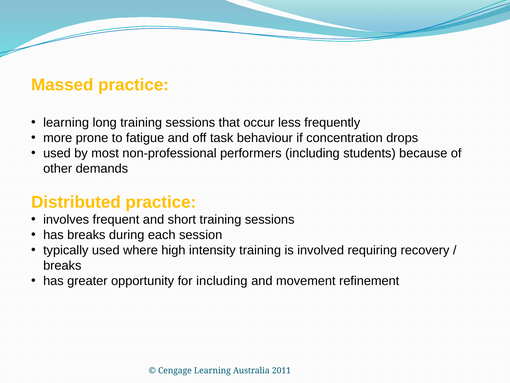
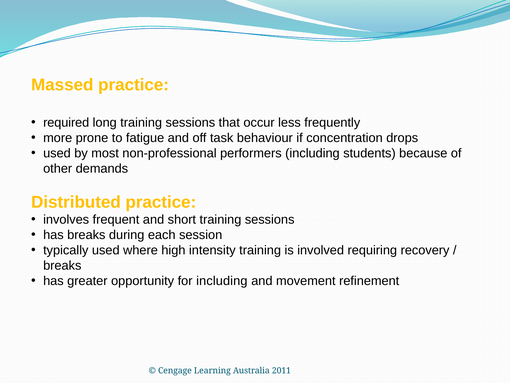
learning at (66, 123): learning -> required
